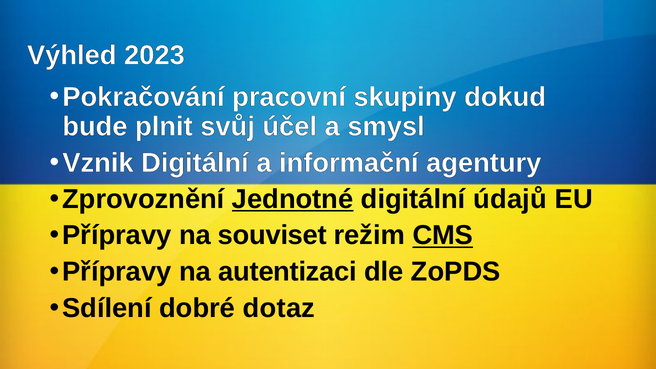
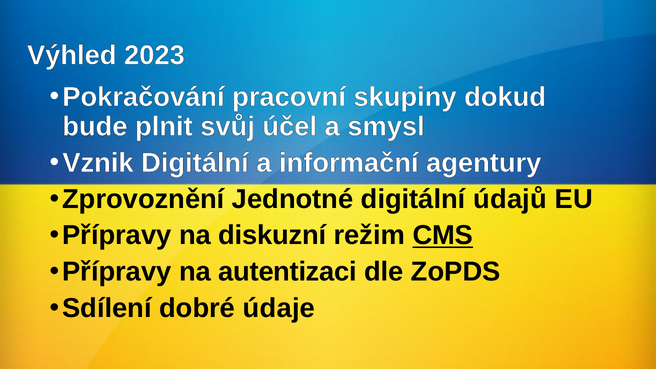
Jednotné underline: present -> none
souviset: souviset -> diskuzní
dotaz: dotaz -> údaje
